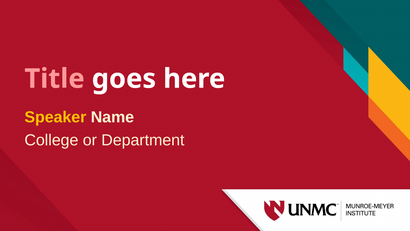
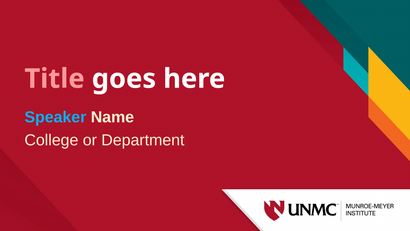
Speaker colour: yellow -> light blue
